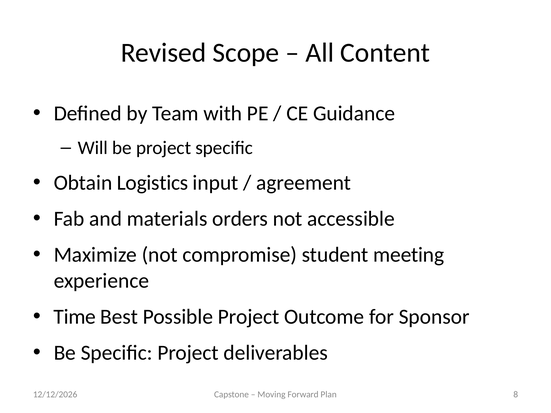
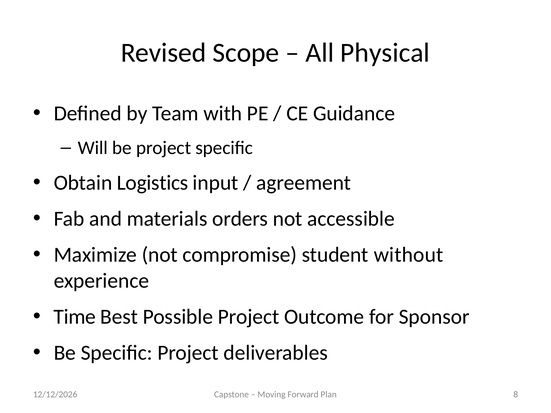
Content: Content -> Physical
meeting: meeting -> without
